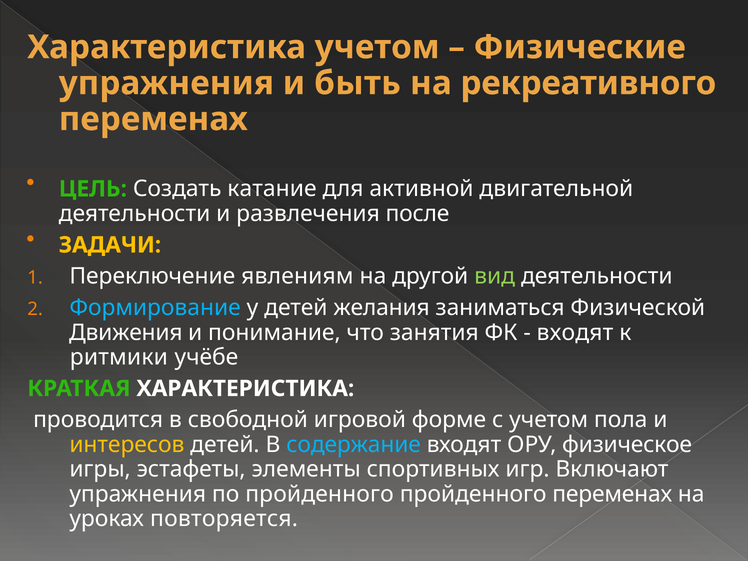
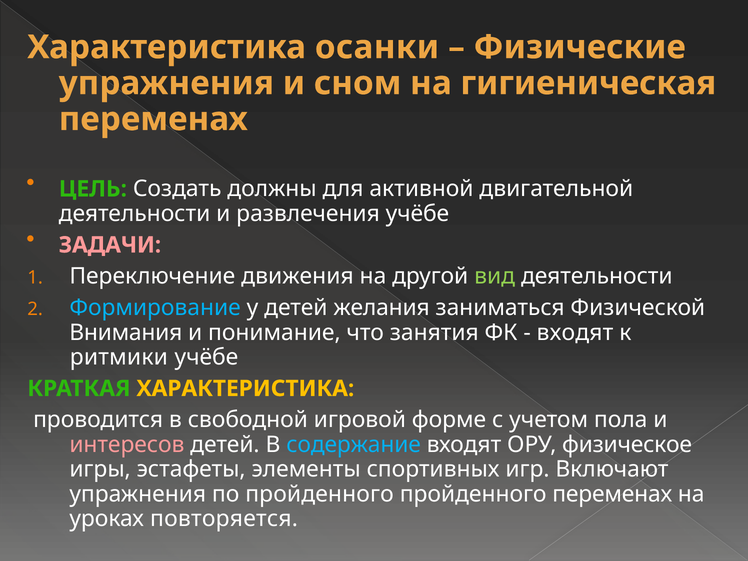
Характеристика учетом: учетом -> осанки
быть: быть -> сном
рекреативного: рекреативного -> гигиеническая
катание: катание -> должны
развлечения после: после -> учёбе
ЗАДАЧИ colour: yellow -> pink
явлениям: явлениям -> движения
Движения: Движения -> Внимания
ХАРАКТЕРИСТИКА at (245, 389) colour: white -> yellow
интересов colour: yellow -> pink
